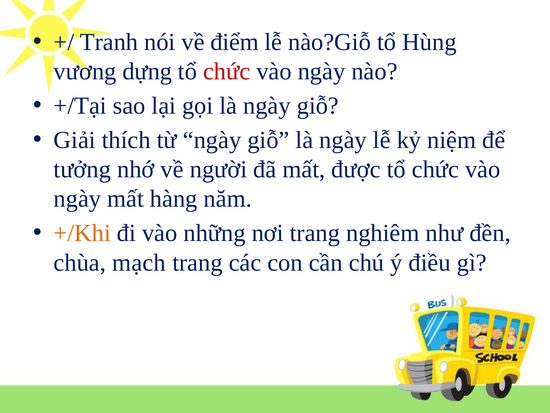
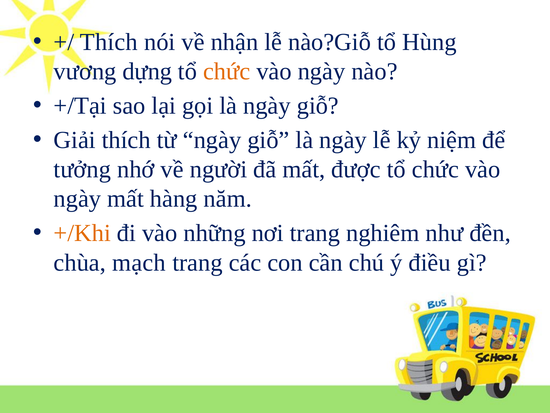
Tranh at (109, 42): Tranh -> Thích
điểm: điểm -> nhận
chức at (227, 71) colour: red -> orange
